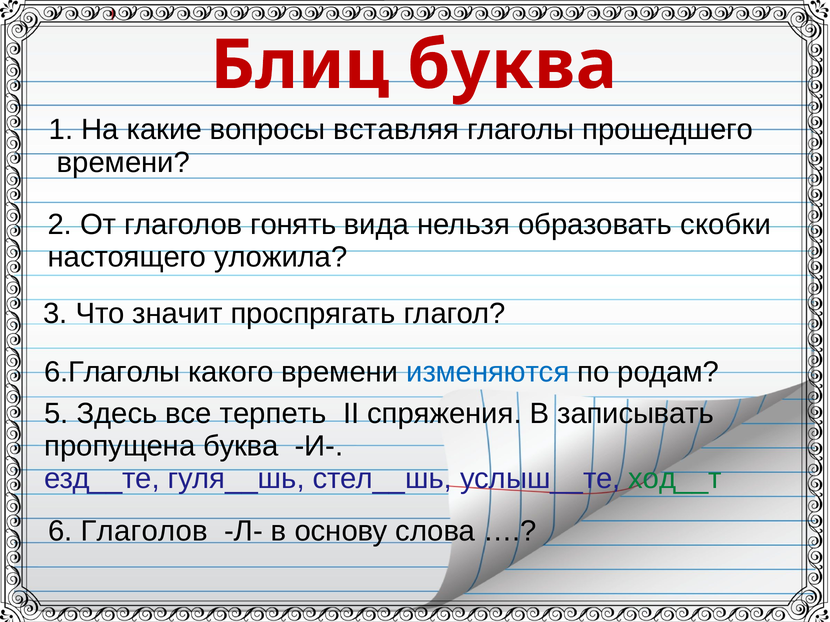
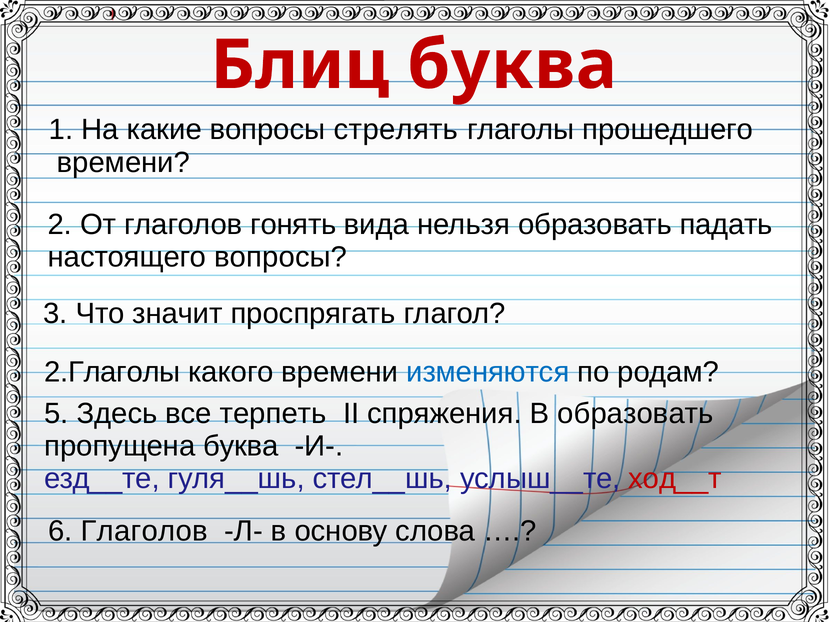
вставляя: вставляя -> стрелять
скобки: скобки -> падать
настоящего уложила: уложила -> вопросы
6.Глаголы: 6.Глаголы -> 2.Глаголы
В записывать: записывать -> образовать
ход__т colour: green -> red
